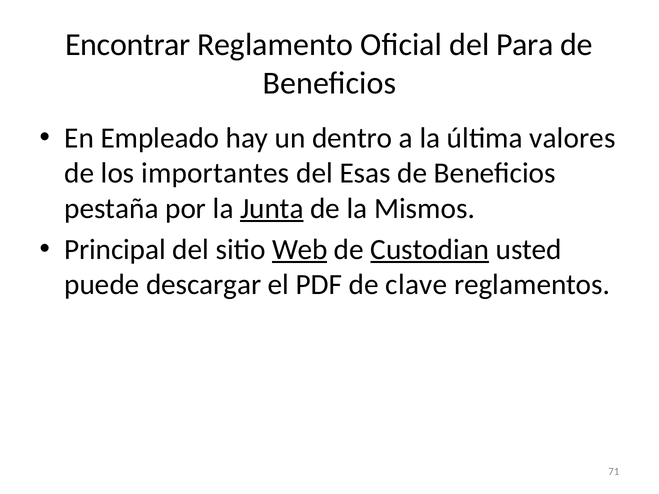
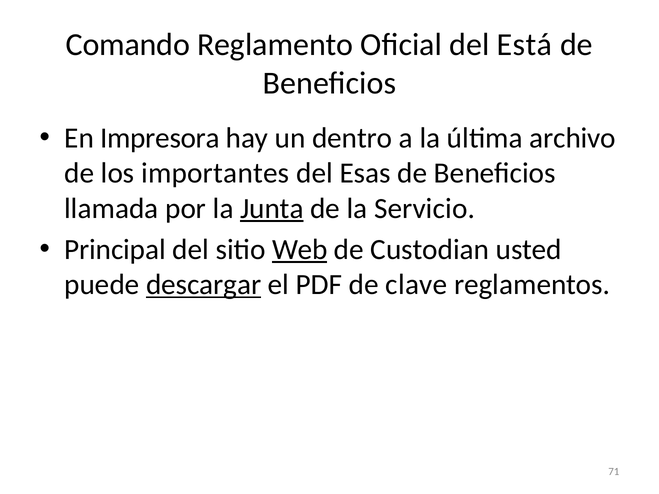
Encontrar: Encontrar -> Comando
Para: Para -> Está
Empleado: Empleado -> Impresora
valores: valores -> archivo
pestaña: pestaña -> llamada
Mismos: Mismos -> Servicio
Custodian underline: present -> none
descargar underline: none -> present
